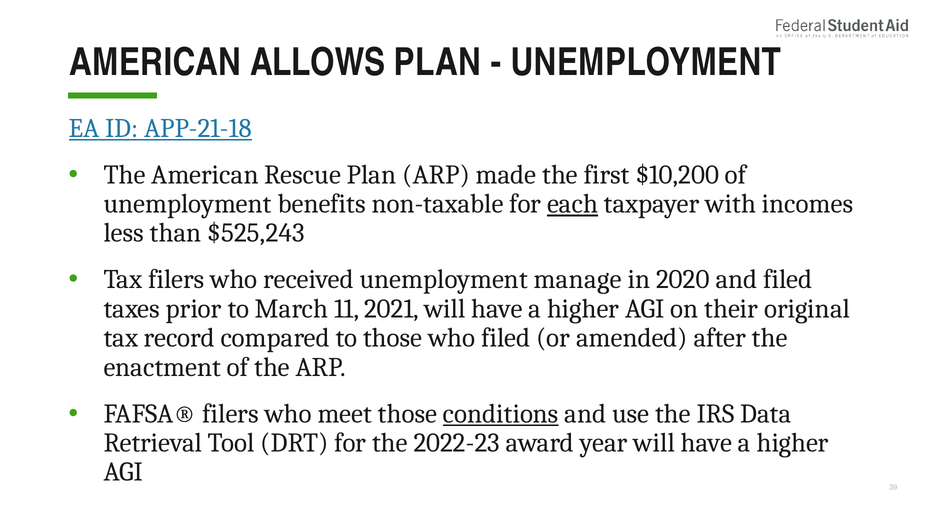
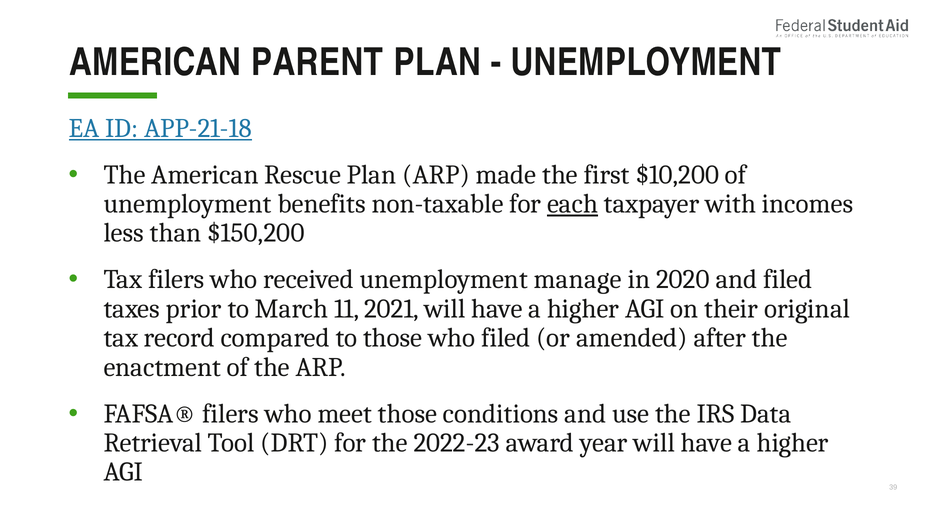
ALLOWS: ALLOWS -> PARENT
$525,243: $525,243 -> $150,200
conditions underline: present -> none
